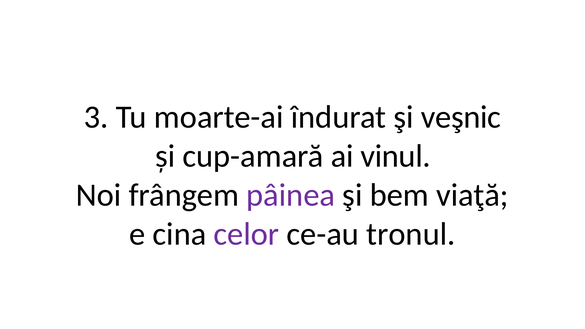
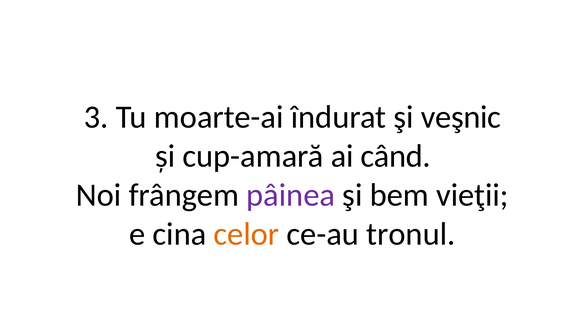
vinul: vinul -> când
viaţă: viaţă -> vieţii
celor colour: purple -> orange
